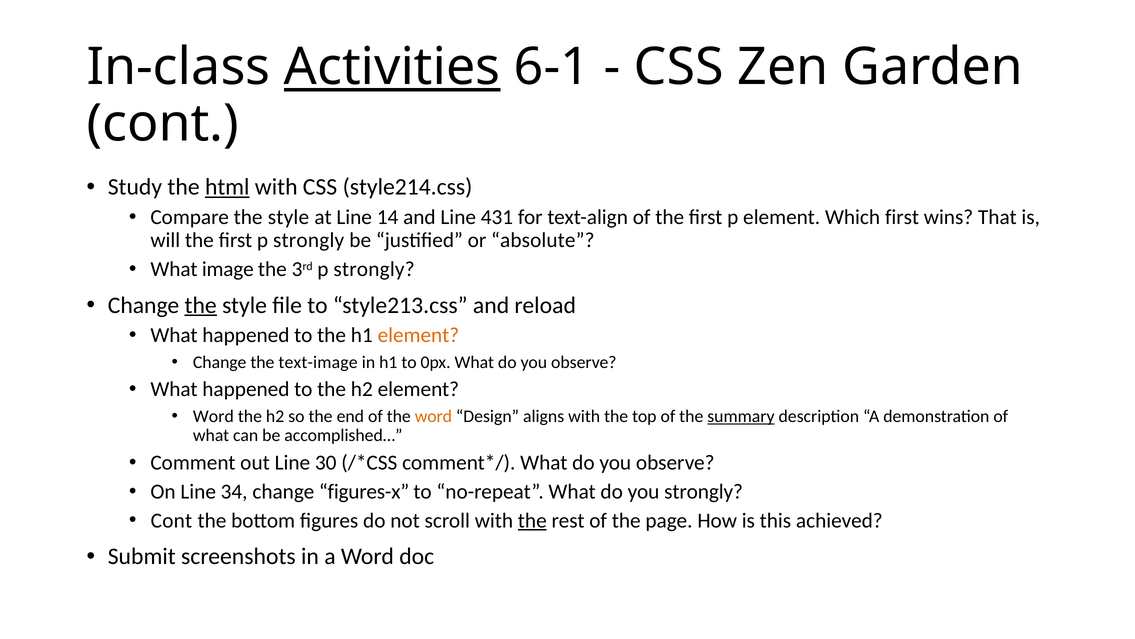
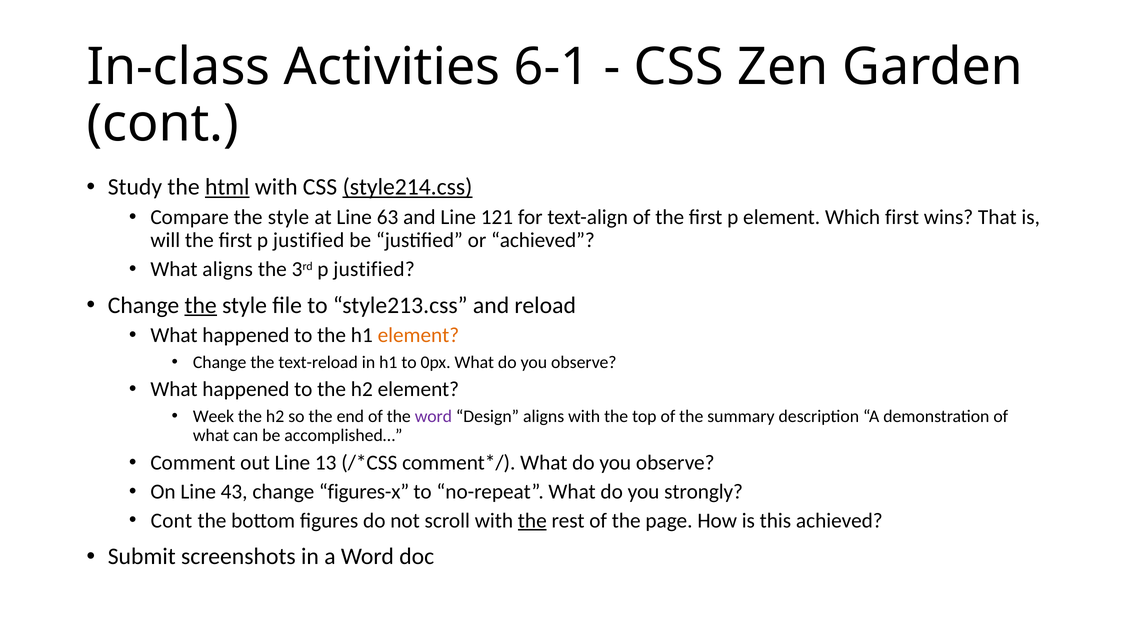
Activities underline: present -> none
style214.css underline: none -> present
14: 14 -> 63
431: 431 -> 121
first p strongly: strongly -> justified
or absolute: absolute -> achieved
What image: image -> aligns
3rd p strongly: strongly -> justified
text-image: text-image -> text-reload
Word at (213, 416): Word -> Week
word at (433, 416) colour: orange -> purple
summary underline: present -> none
30: 30 -> 13
34: 34 -> 43
